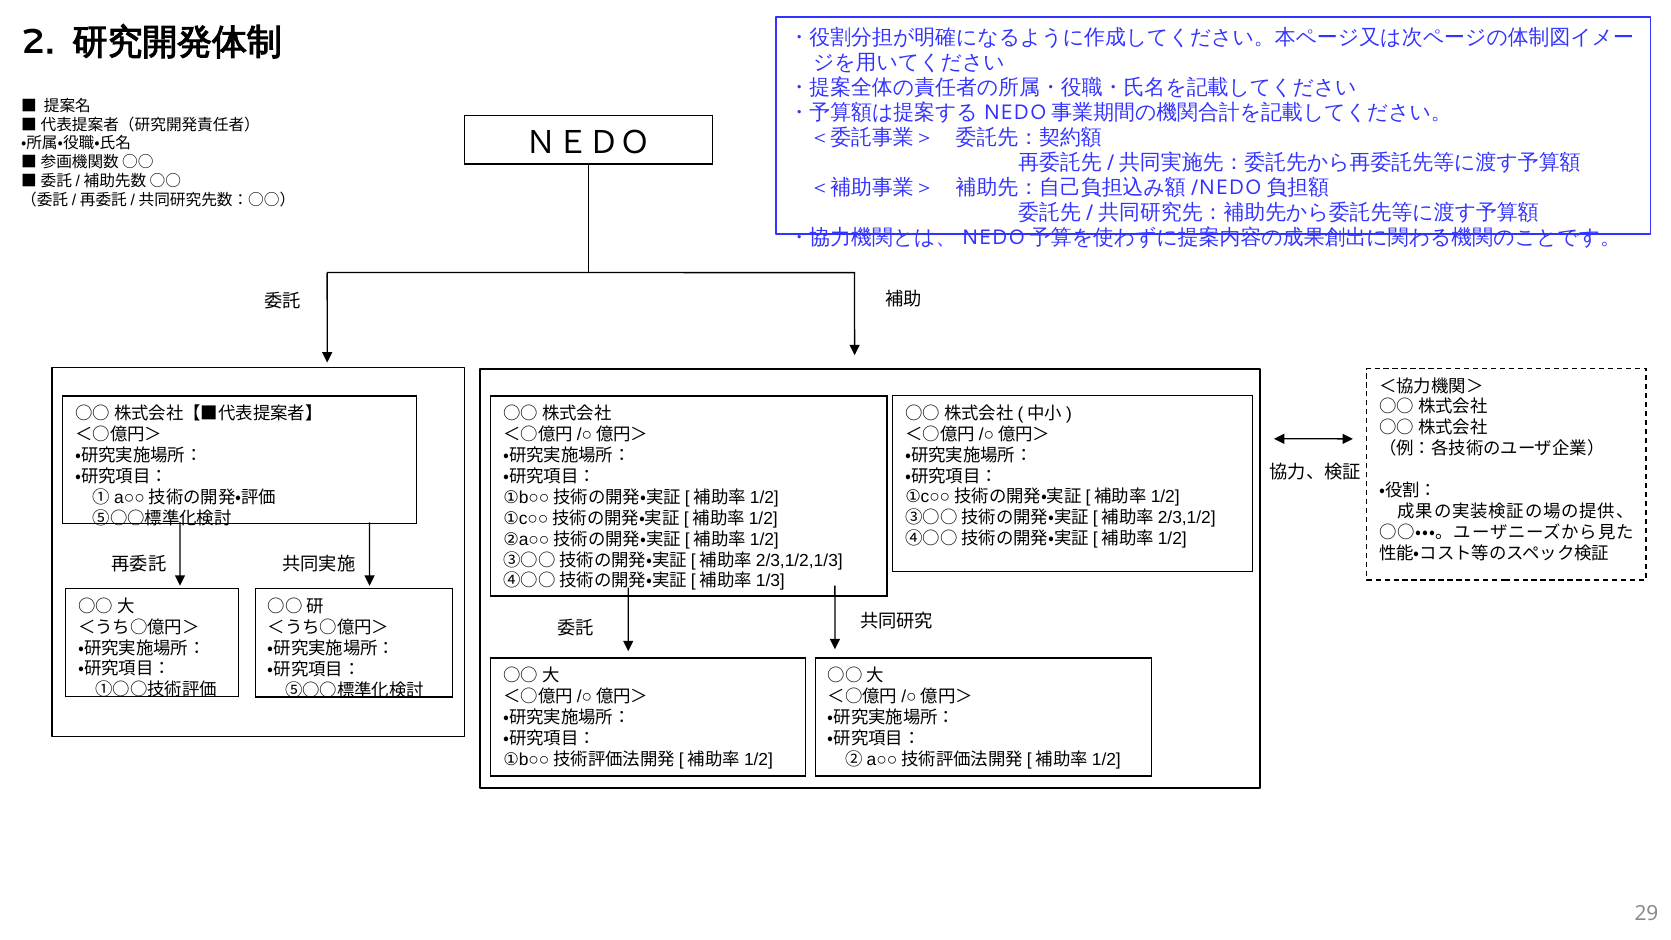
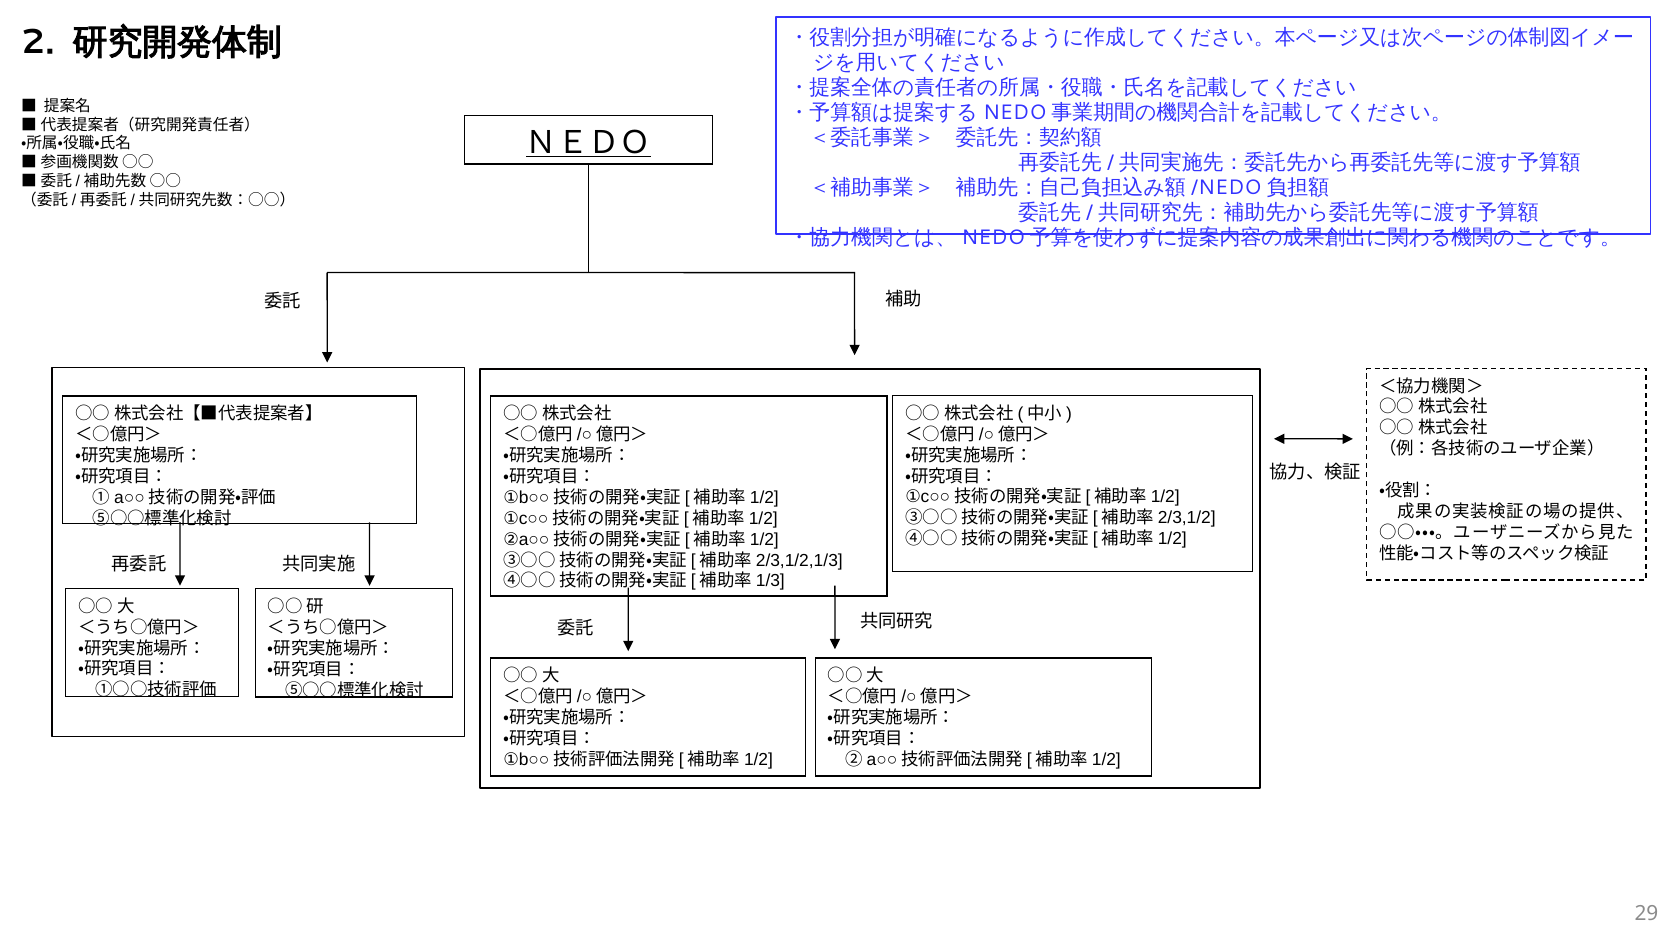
ＮＥＤＯ underline: none -> present
